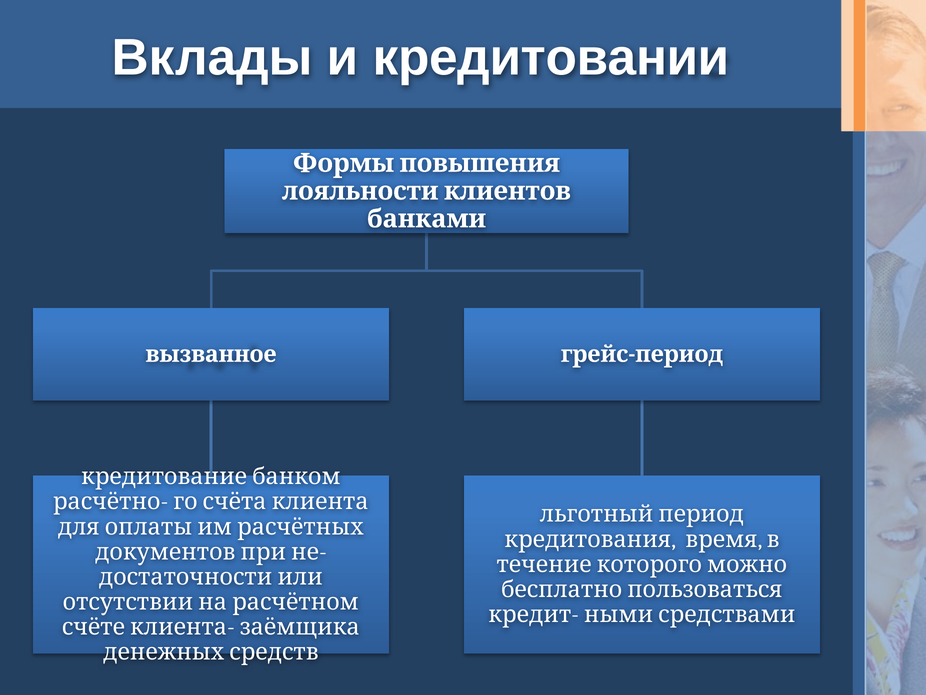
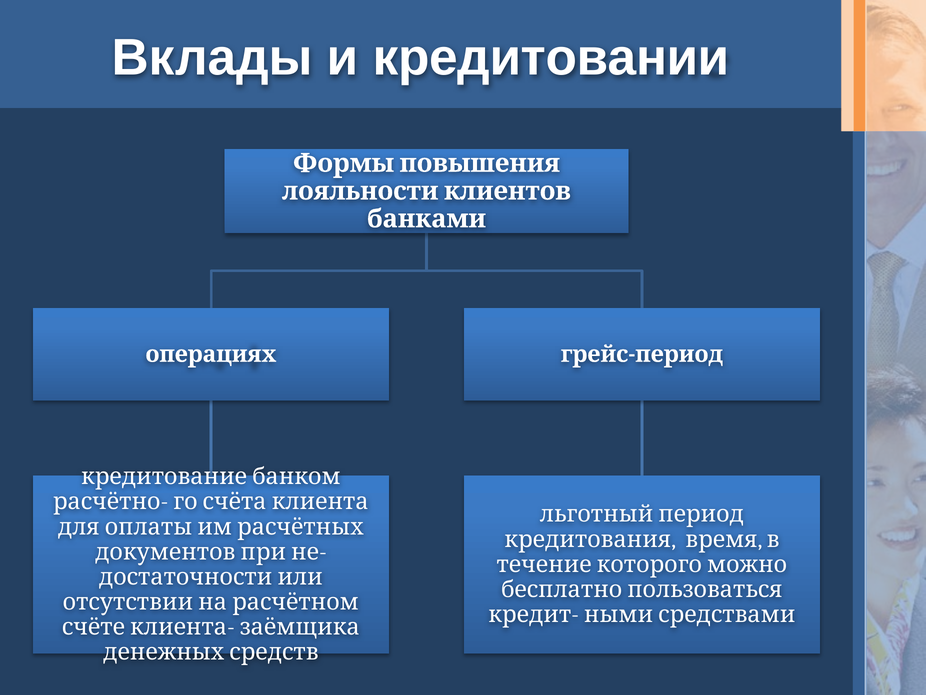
вызванное: вызванное -> операциях
